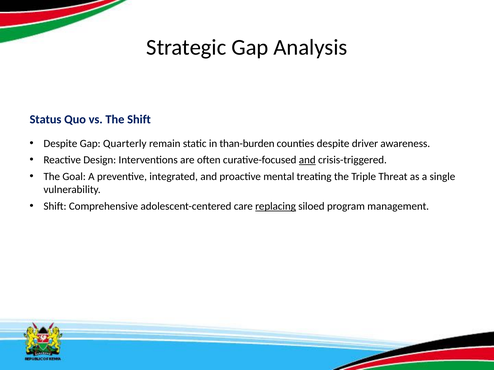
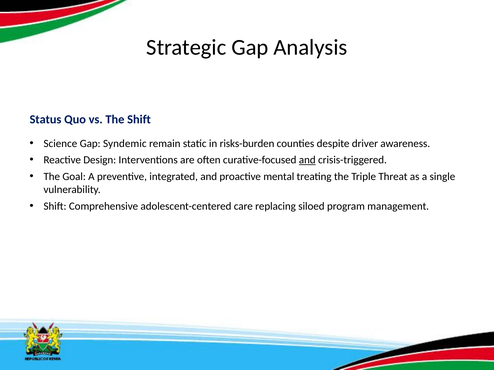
Despite at (60, 144): Despite -> Science
Quarterly: Quarterly -> Syndemic
than-burden: than-burden -> risks-burden
replacing underline: present -> none
